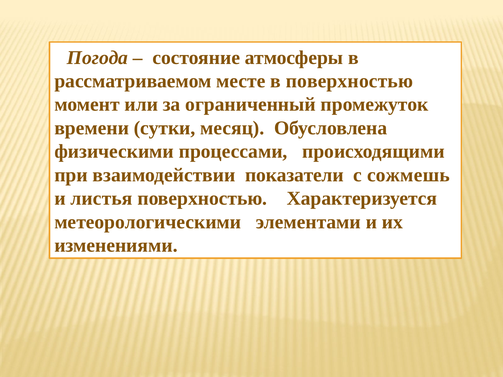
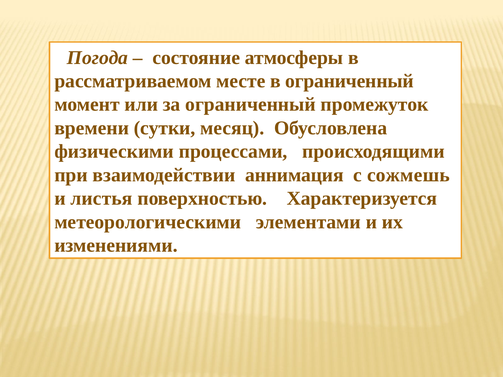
в поверхностью: поверхностью -> ограниченный
показатели: показатели -> аннимация
